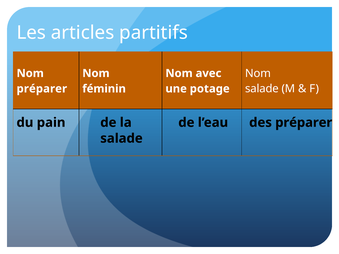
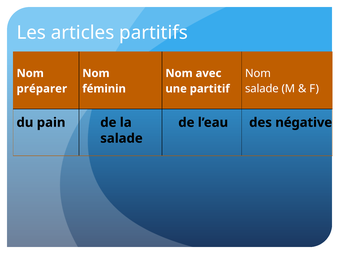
potage: potage -> partitif
des préparer: préparer -> négative
